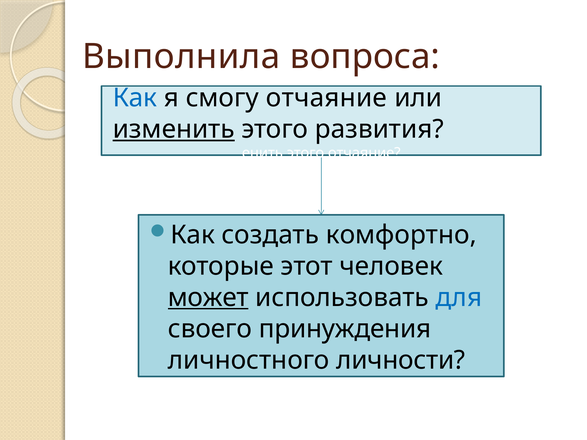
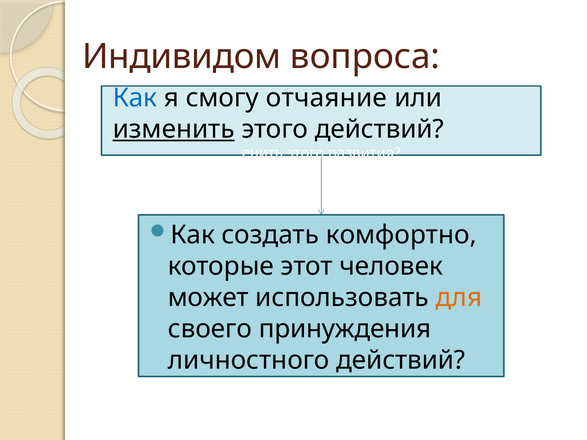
Выполнила: Выполнила -> Индивидом
этого развития: развития -> действий
этого отчаяние: отчаяние -> развития
может underline: present -> none
для colour: blue -> orange
личностного личности: личности -> действий
